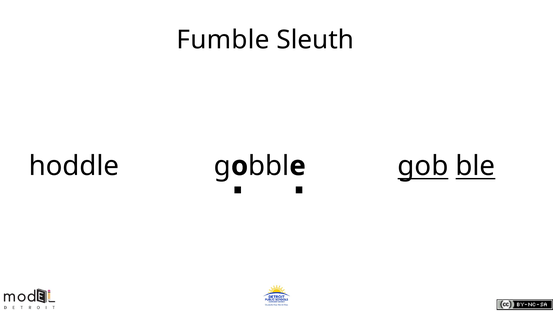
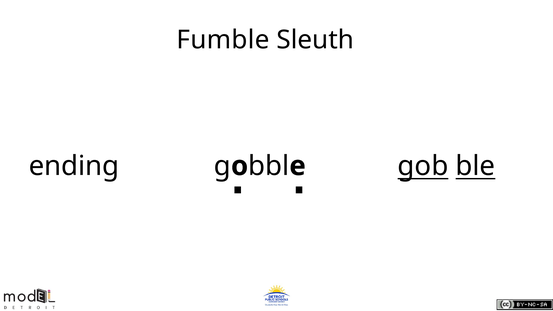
hoddle: hoddle -> ending
